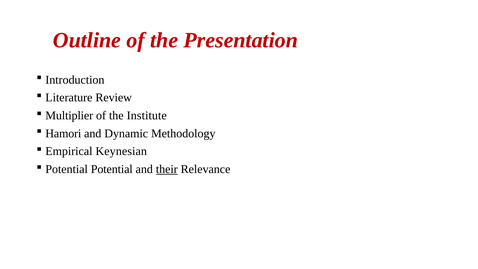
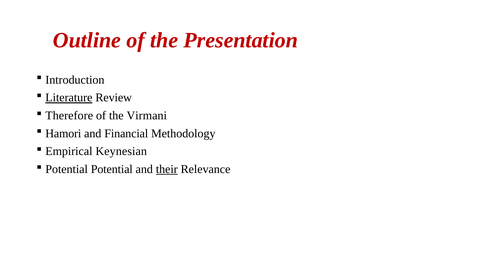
Literature underline: none -> present
Multiplier: Multiplier -> Therefore
Institute: Institute -> Virmani
Dynamic: Dynamic -> Financial
